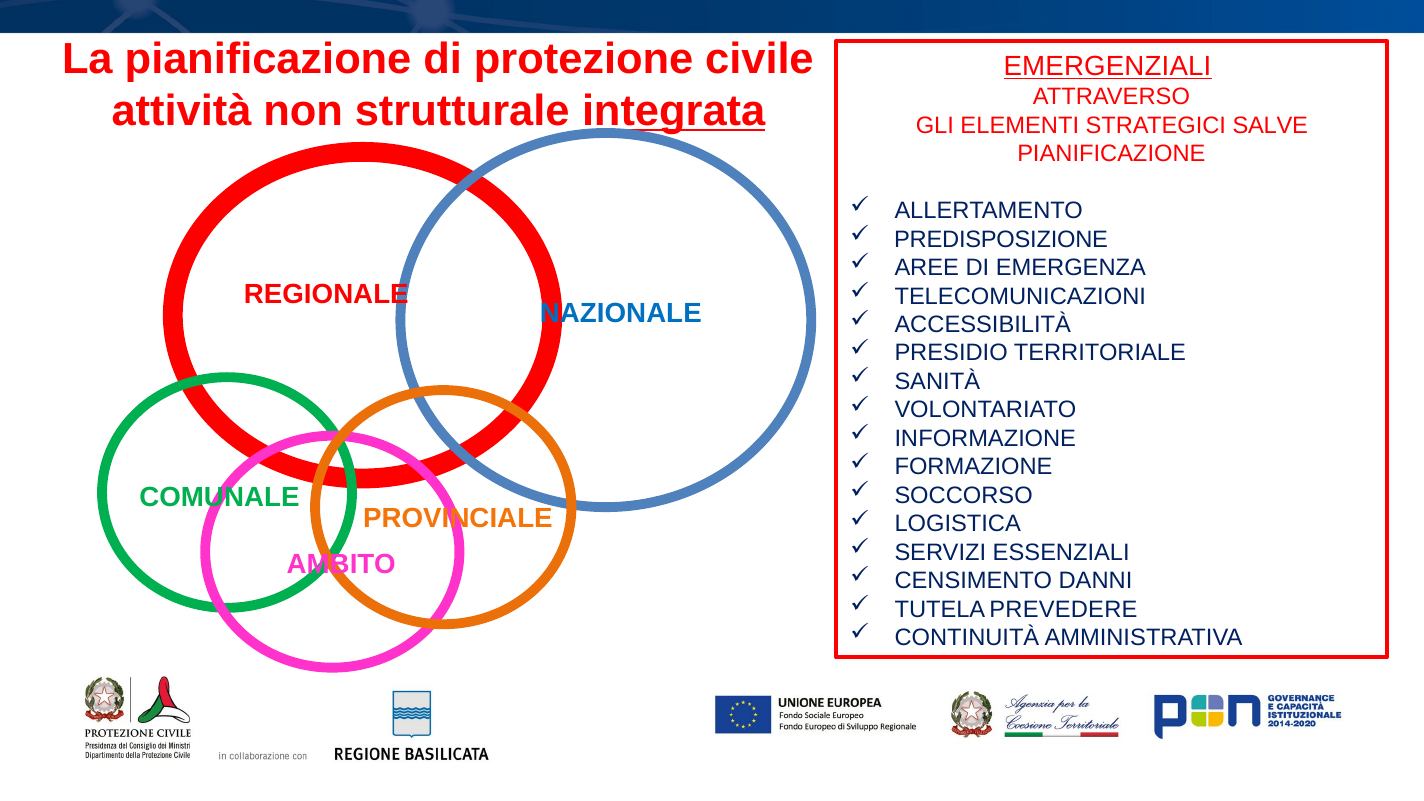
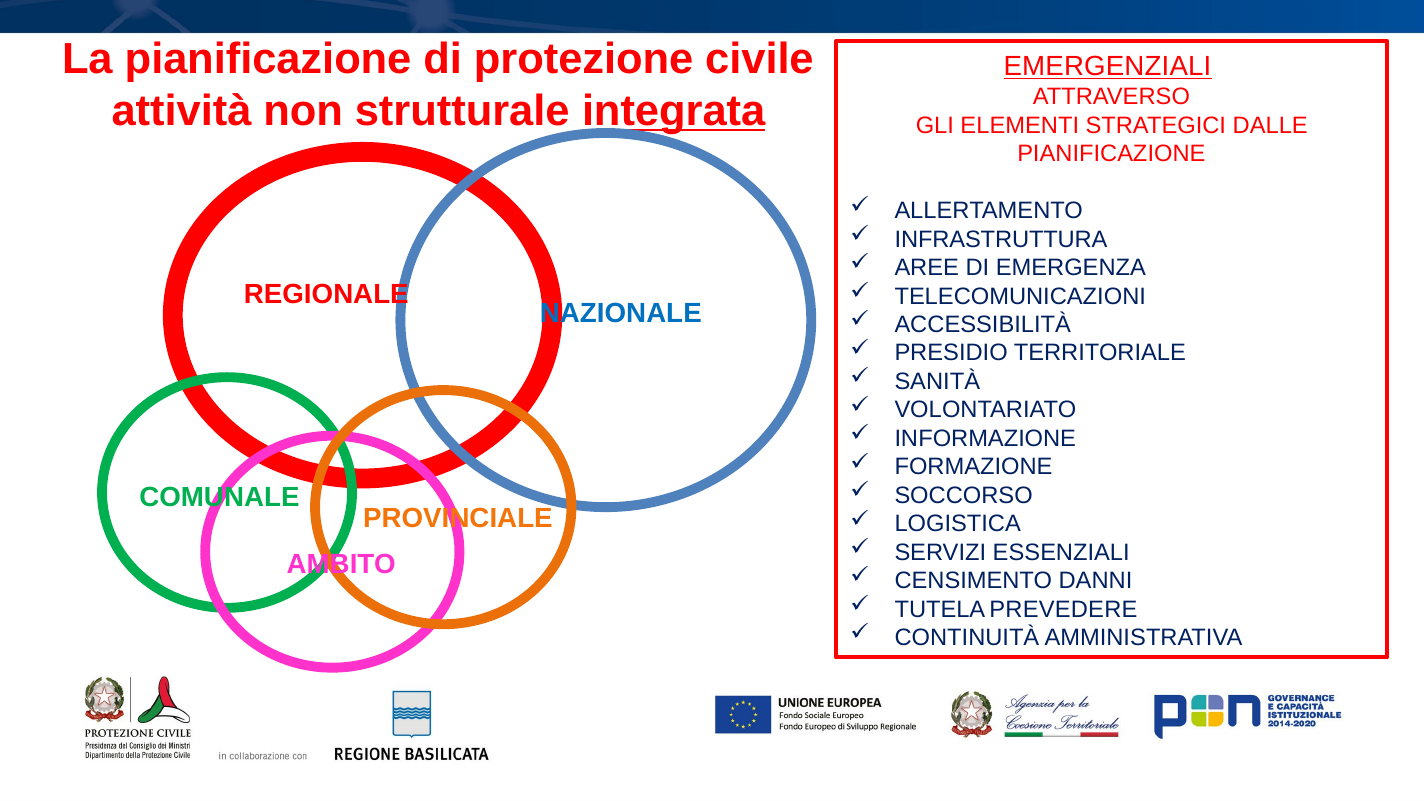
SALVE: SALVE -> DALLE
PREDISPOSIZIONE: PREDISPOSIZIONE -> INFRASTRUTTURA
